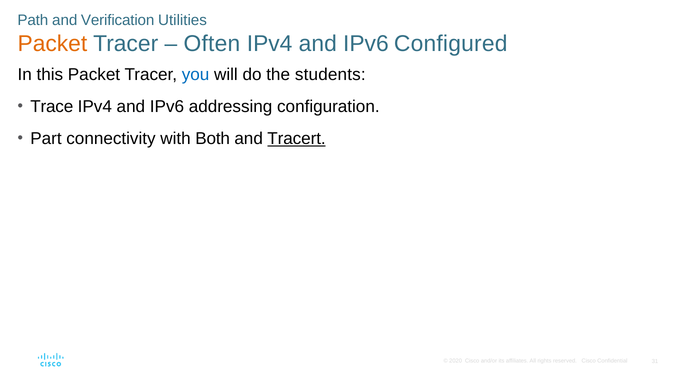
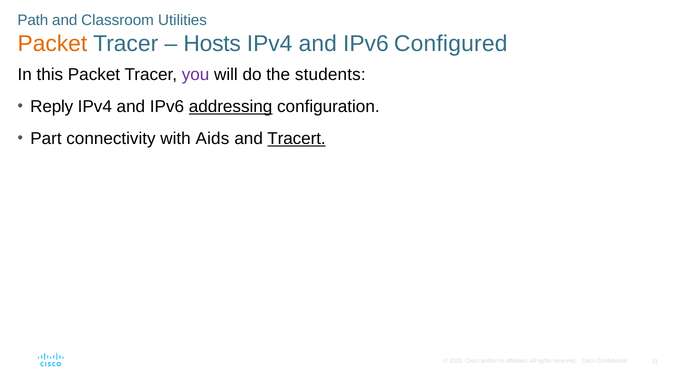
Verification: Verification -> Classroom
Often: Often -> Hosts
you colour: blue -> purple
Trace: Trace -> Reply
addressing underline: none -> present
Both: Both -> Aids
